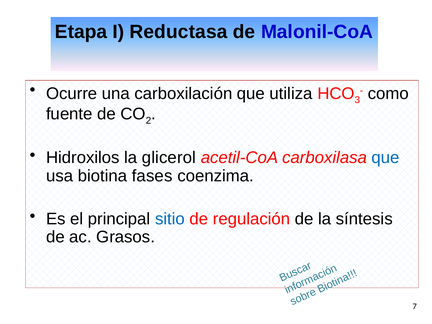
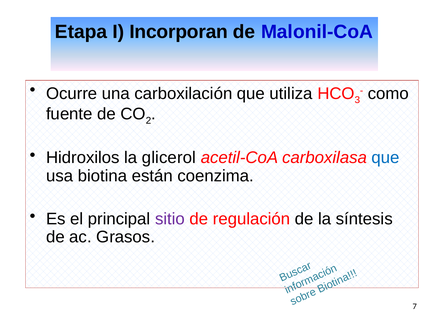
Reductasa: Reductasa -> Incorporan
fases: fases -> están
sitio colour: blue -> purple
